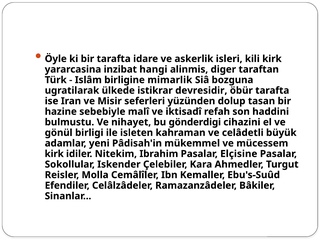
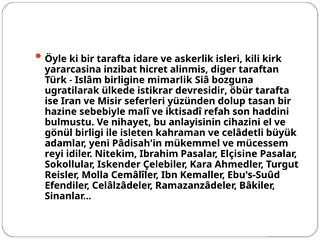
hangi: hangi -> hicret
gönderdigi: gönderdigi -> anlayisinin
kirk at (54, 154): kirk -> reyi
